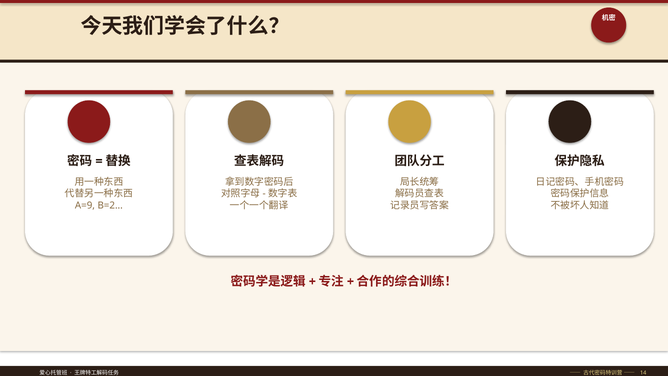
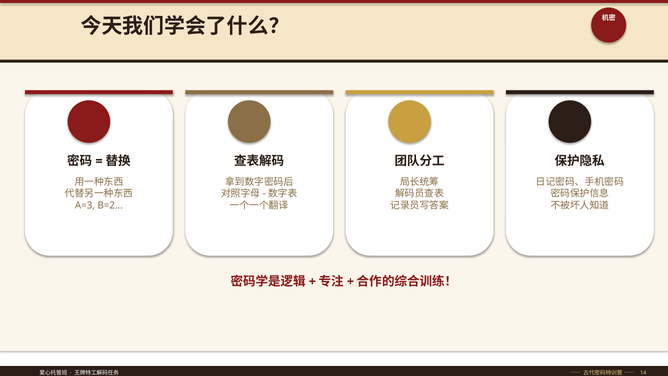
A=9: A=9 -> A=3
